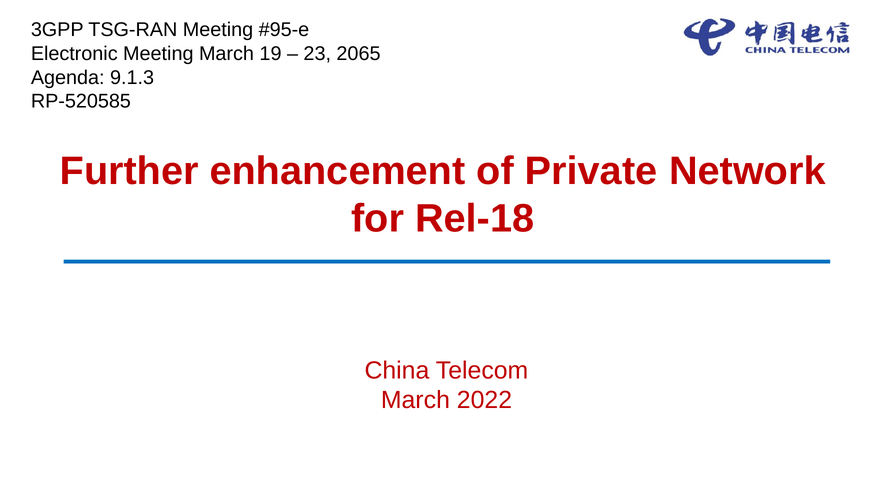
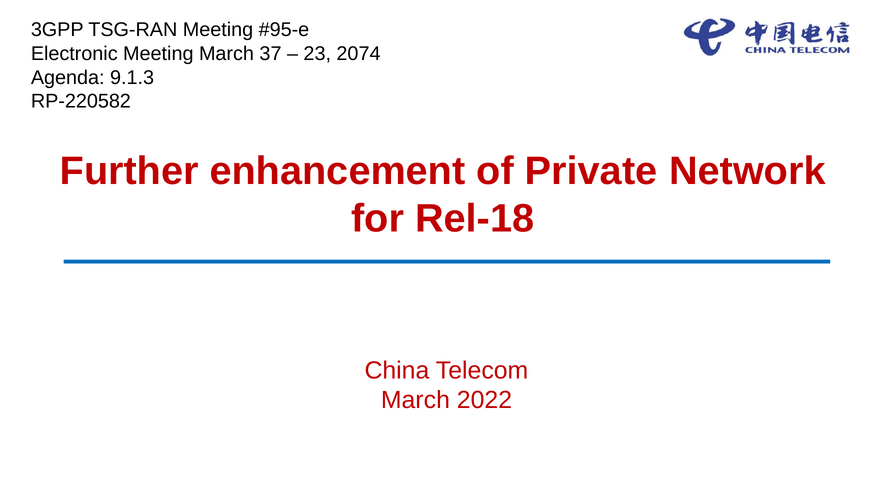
19: 19 -> 37
2065: 2065 -> 2074
RP-520585: RP-520585 -> RP-220582
